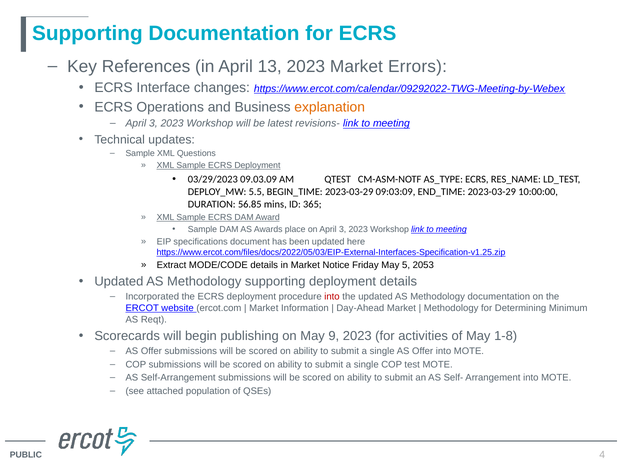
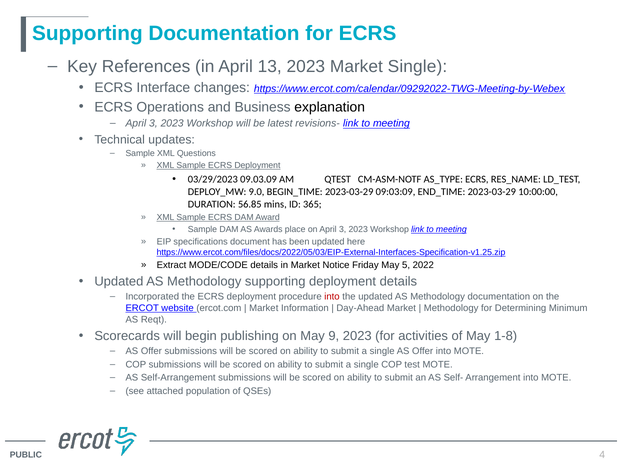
Market Errors: Errors -> Single
explanation colour: orange -> black
5.5: 5.5 -> 9.0
2053: 2053 -> 2022
